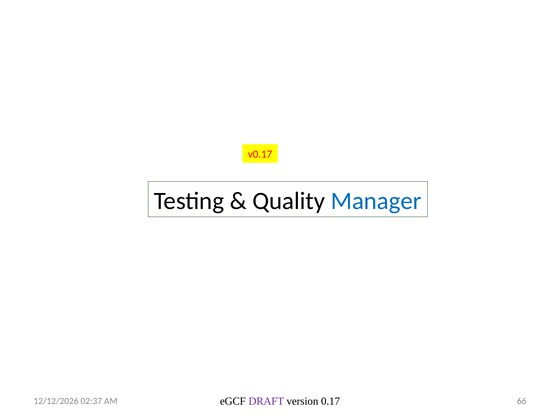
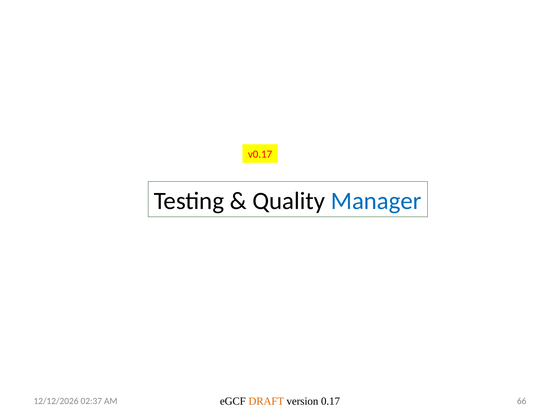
DRAFT colour: purple -> orange
